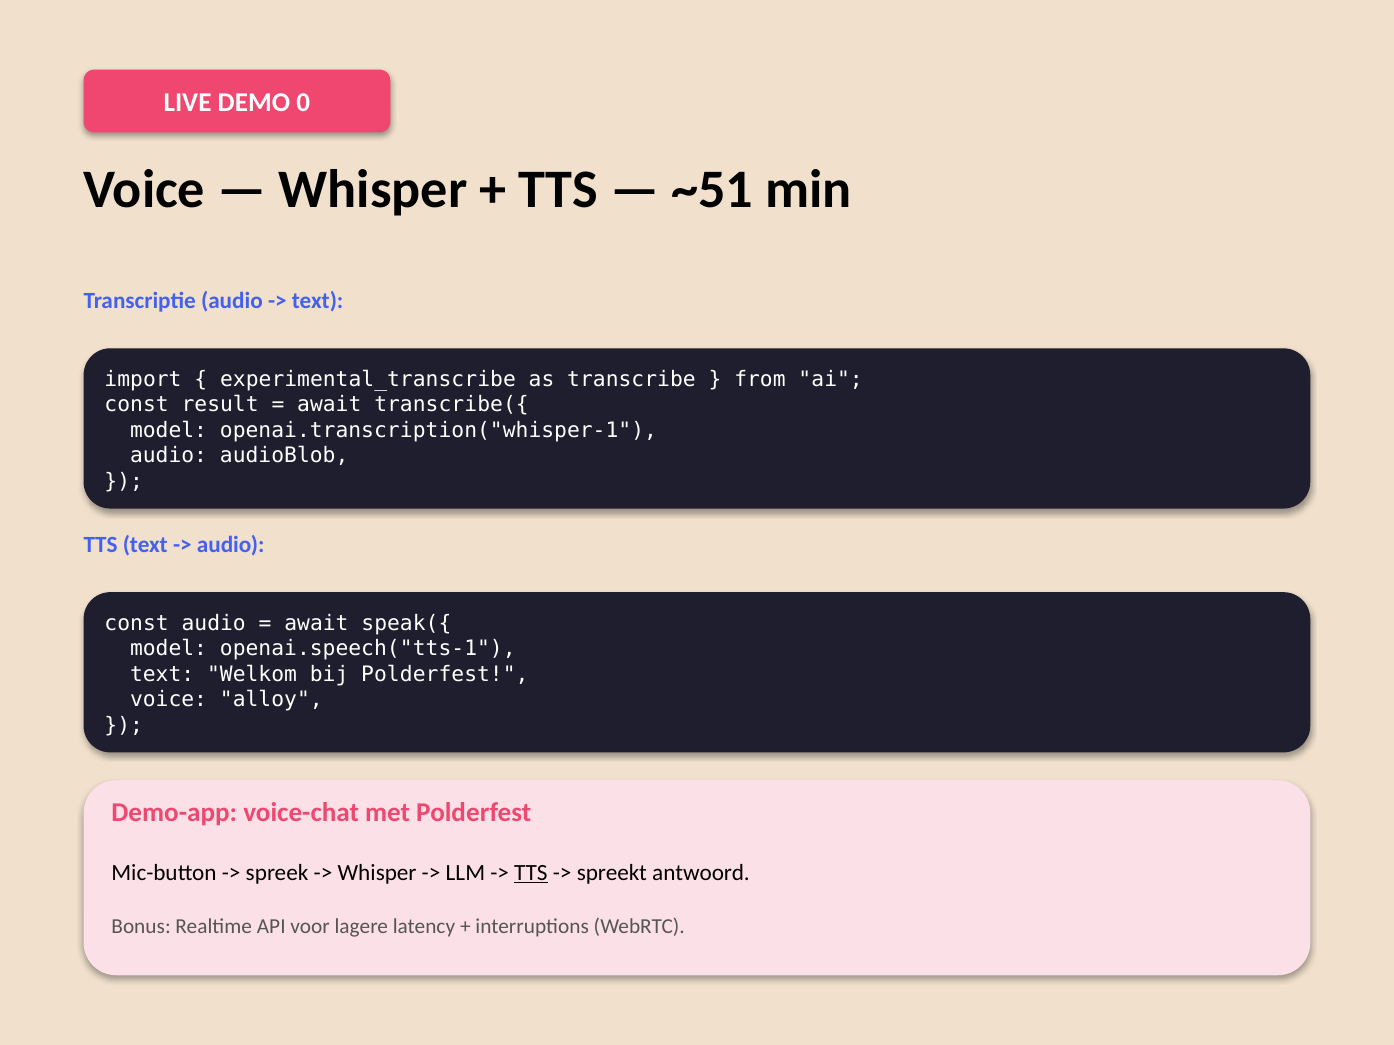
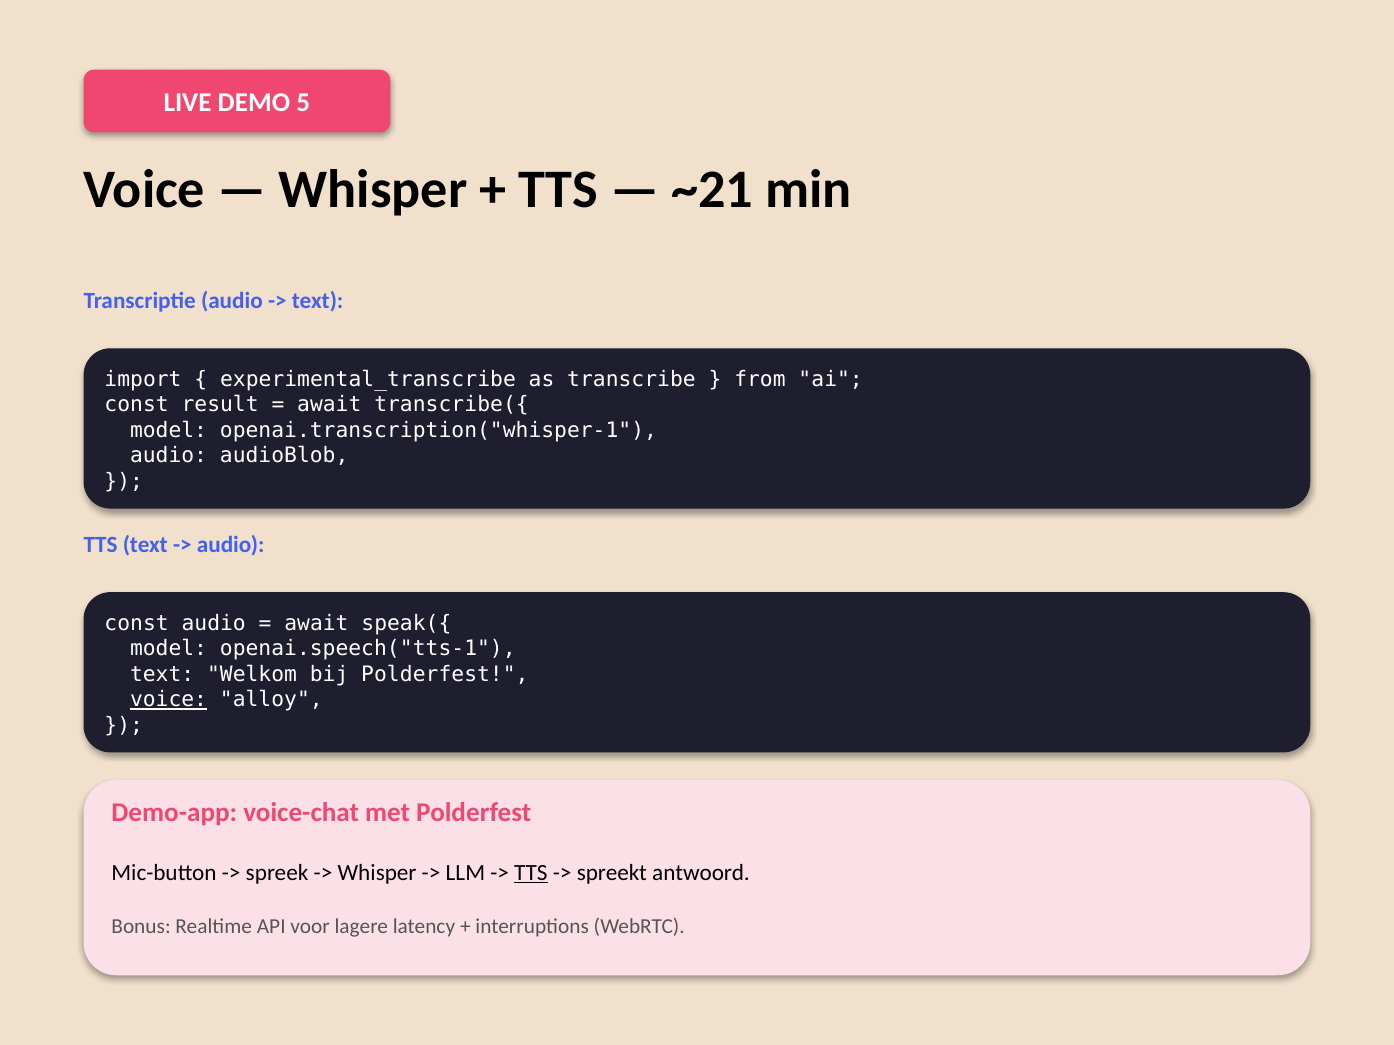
0: 0 -> 5
~51: ~51 -> ~21
voice at (169, 700) underline: none -> present
